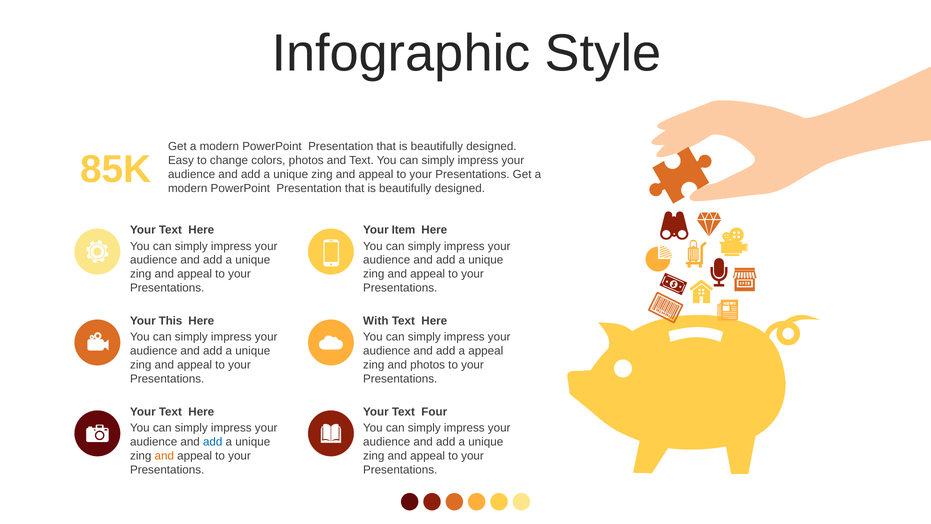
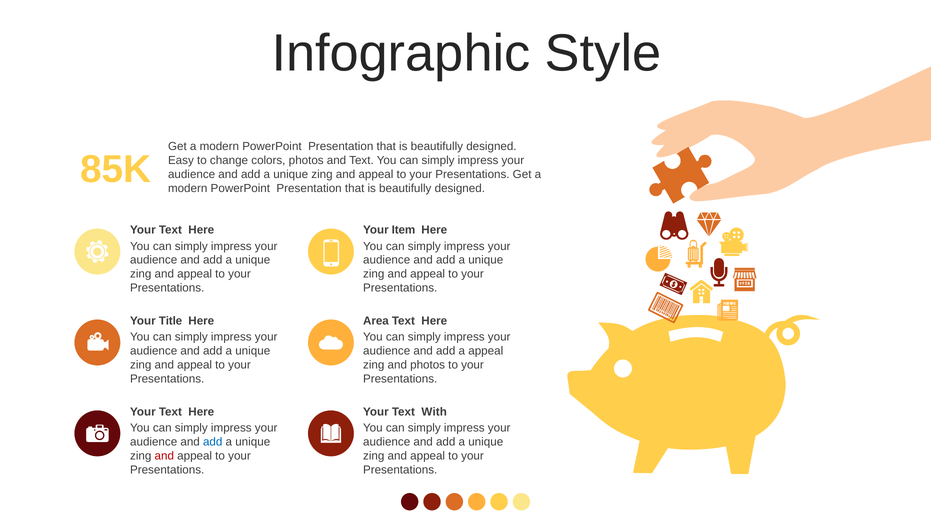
This: This -> Title
With: With -> Area
Four: Four -> With
and at (164, 456) colour: orange -> red
